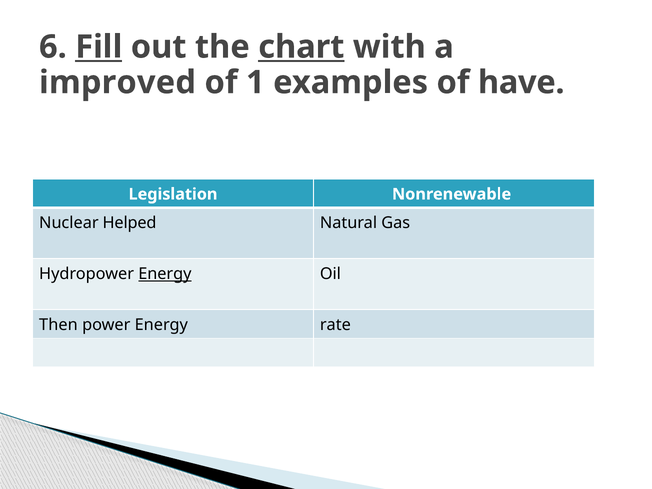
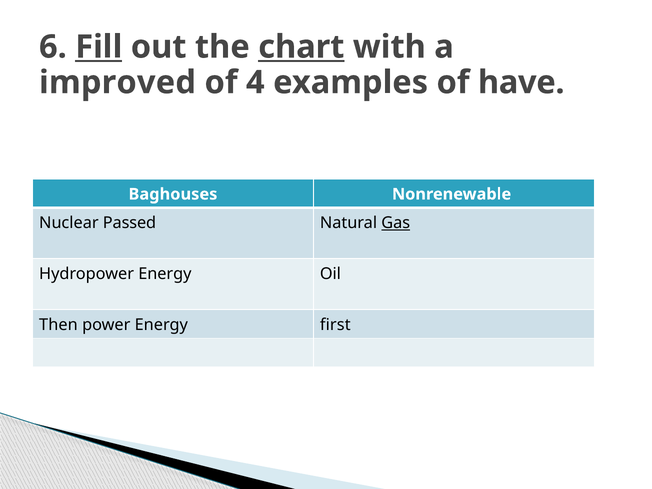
1: 1 -> 4
Legislation: Legislation -> Baghouses
Helped: Helped -> Passed
Gas underline: none -> present
Energy at (165, 274) underline: present -> none
rate: rate -> first
